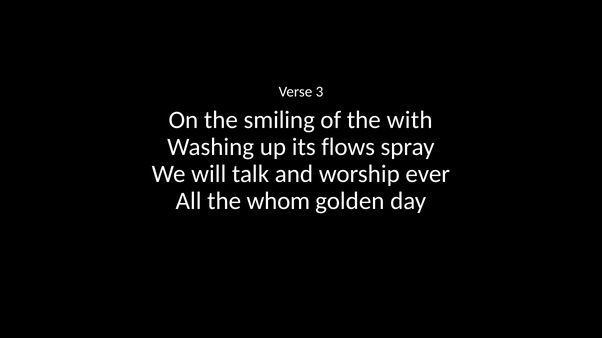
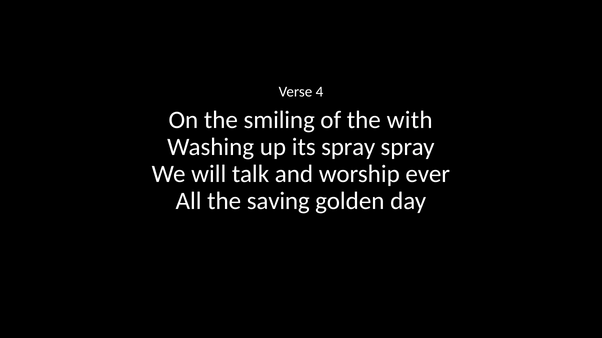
3: 3 -> 4
its flows: flows -> spray
whom: whom -> saving
